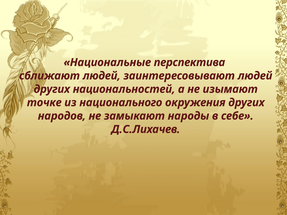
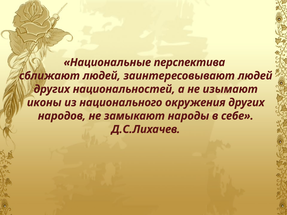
точке: точке -> иконы
